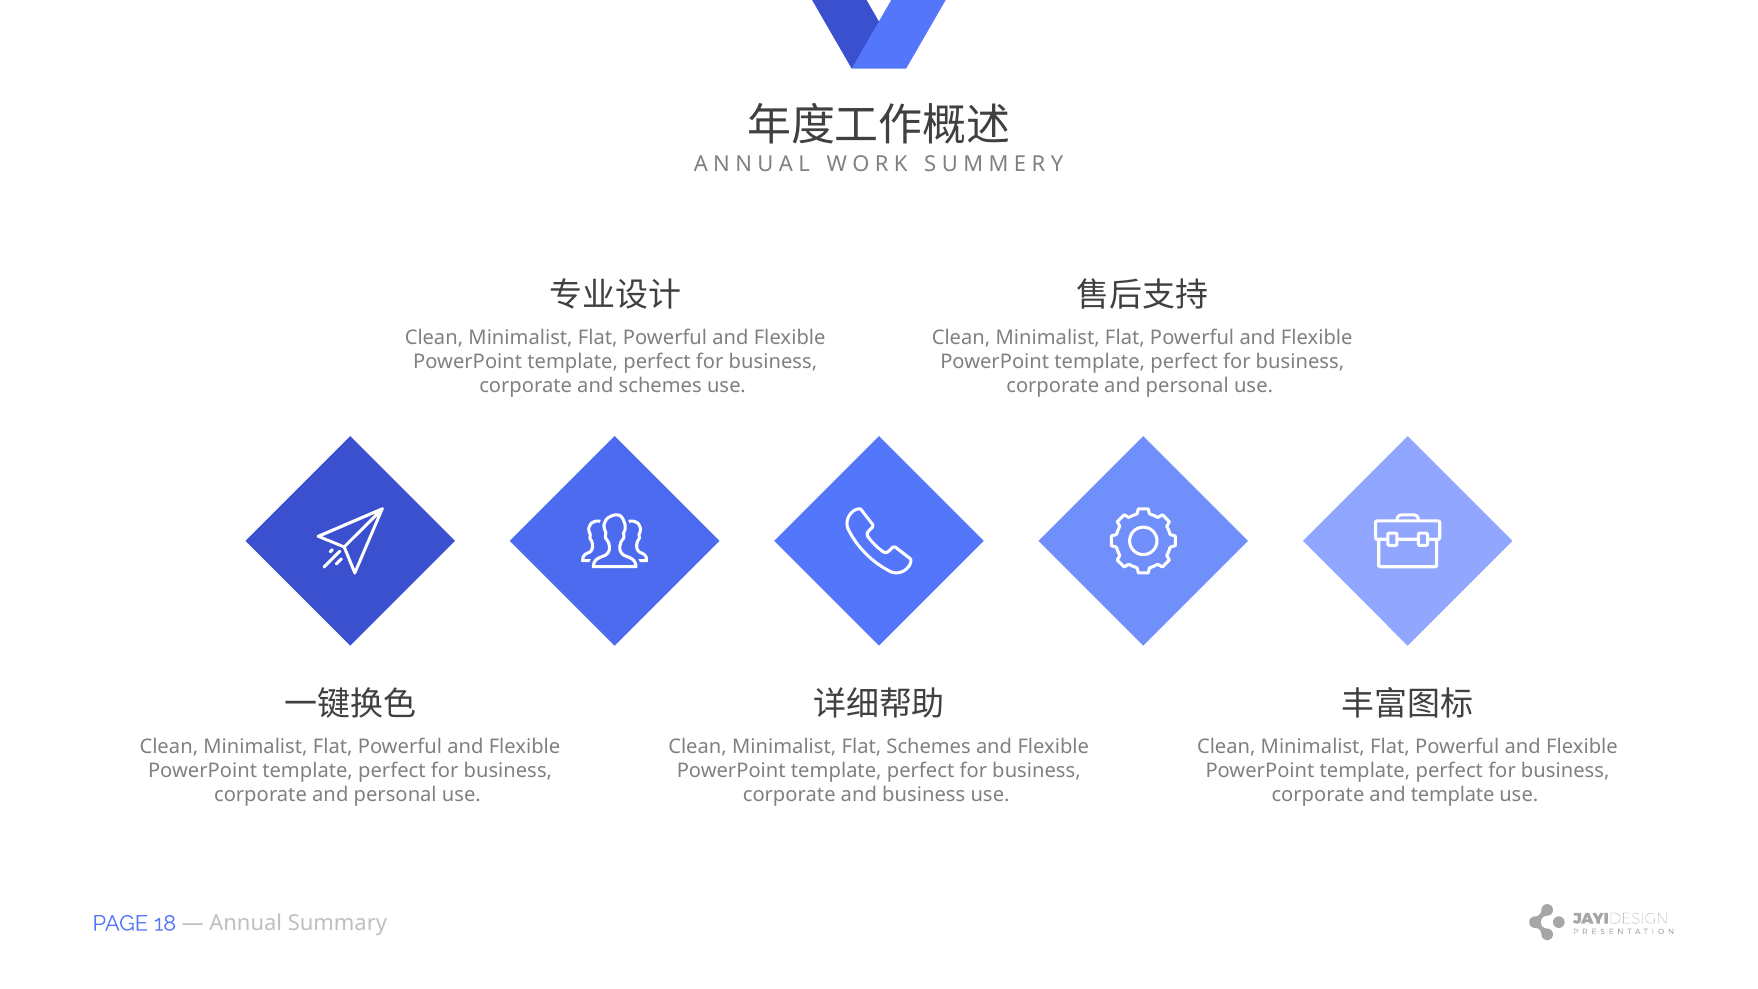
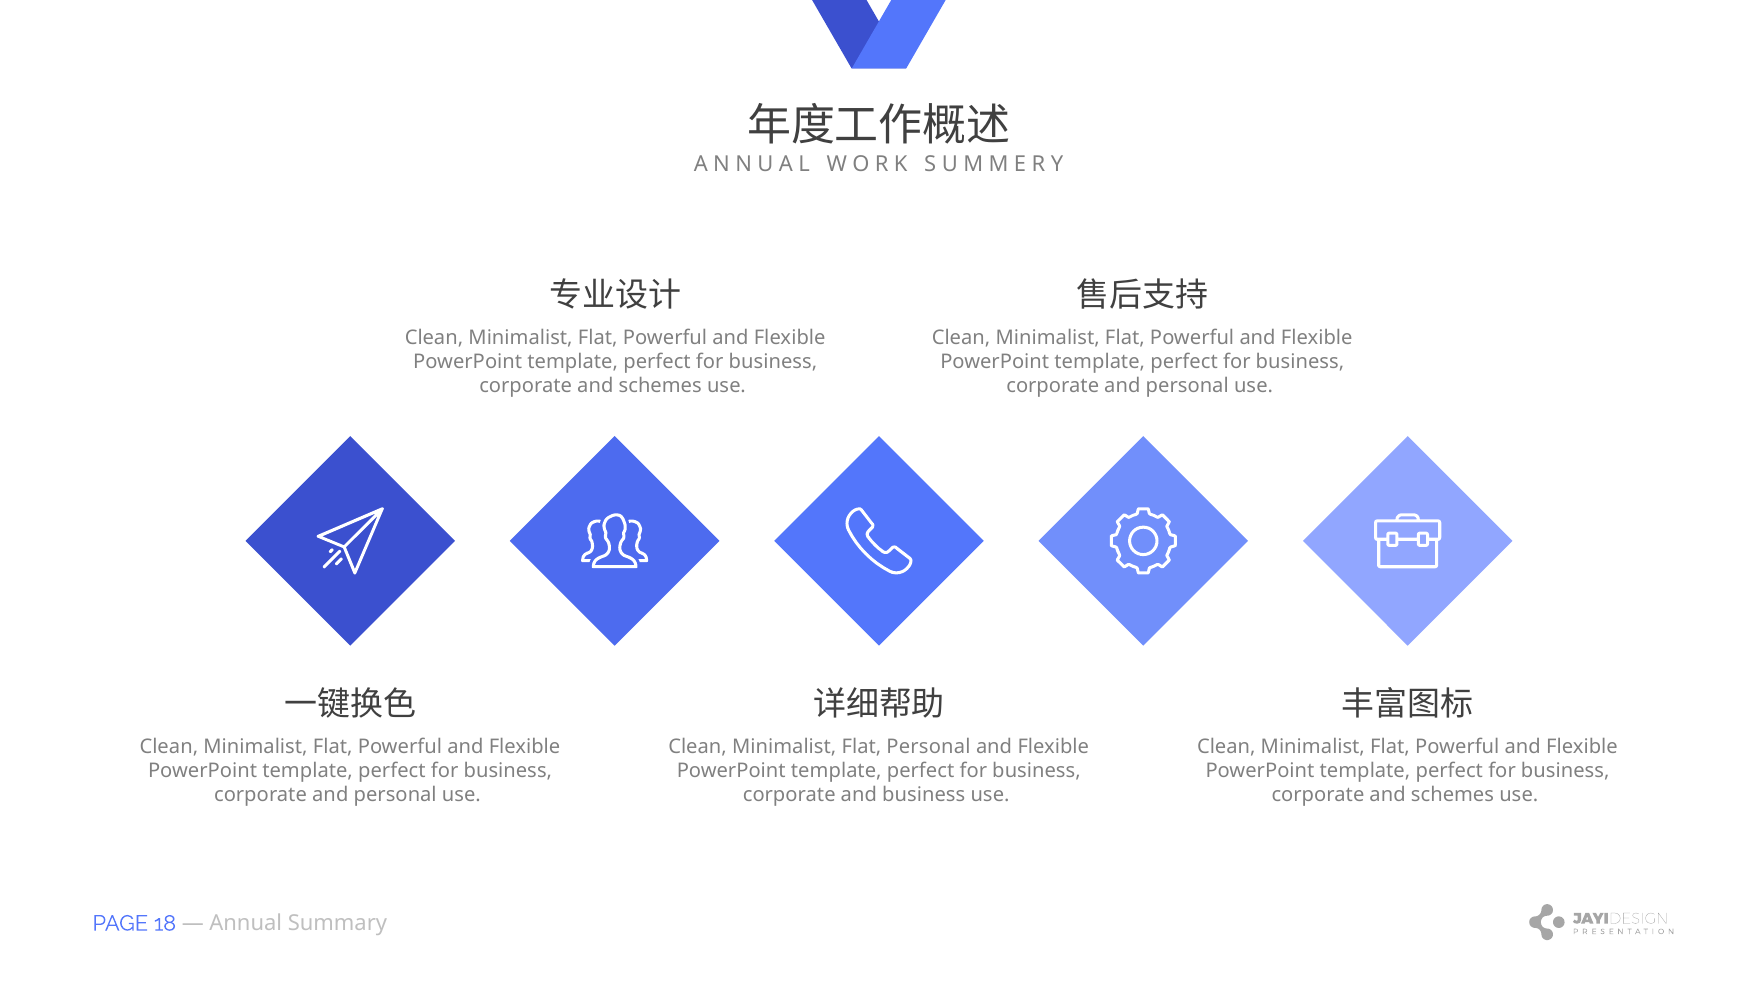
Flat Schemes: Schemes -> Personal
template at (1453, 795): template -> schemes
